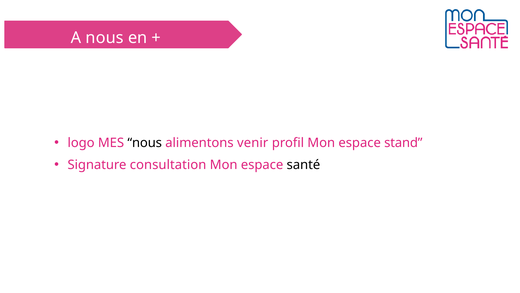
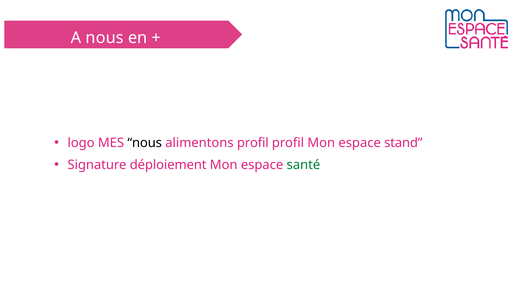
alimentons venir: venir -> profil
consultation: consultation -> déploiement
santé colour: black -> green
